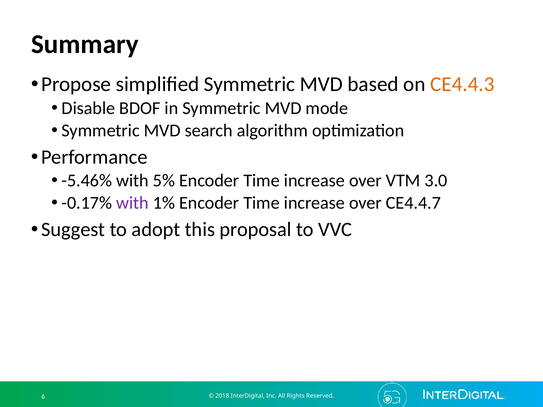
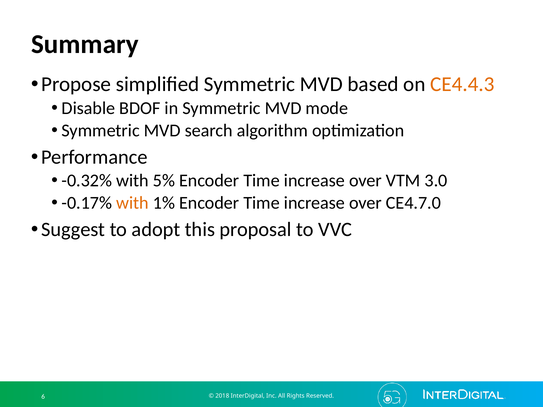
-5.46%: -5.46% -> -0.32%
with at (133, 203) colour: purple -> orange
CE4.4.7: CE4.4.7 -> CE4.7.0
